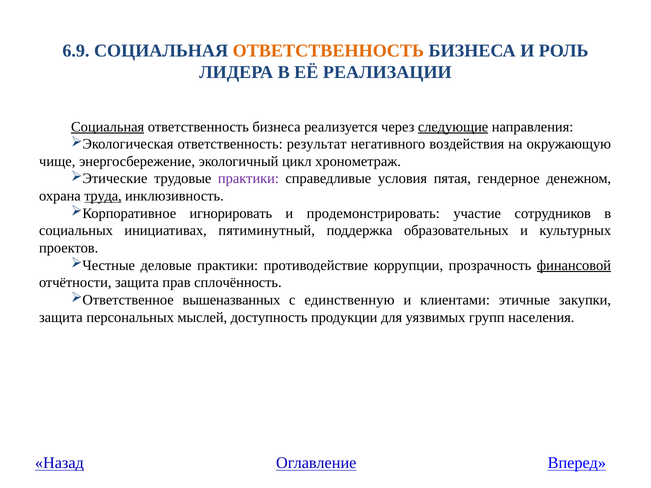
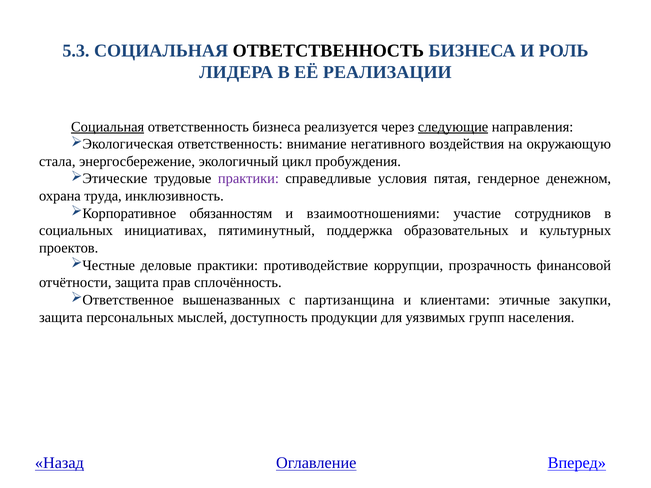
6.9: 6.9 -> 5.3
ОТВЕТСТВЕННОСТЬ at (328, 51) colour: orange -> black
результат: результат -> внимание
чище: чище -> стала
хронометраж: хронометраж -> пробуждения
труда underline: present -> none
игнорировать: игнорировать -> обязанностям
продемонстрировать: продемонстрировать -> взаимоотношениями
финансовой underline: present -> none
единственную: единственную -> партизанщина
